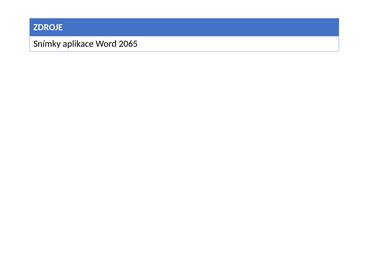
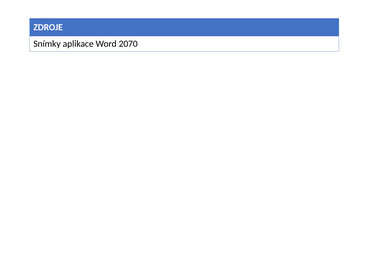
2065: 2065 -> 2070
